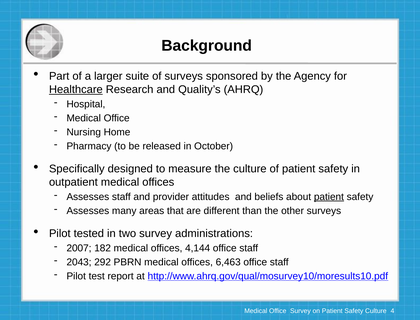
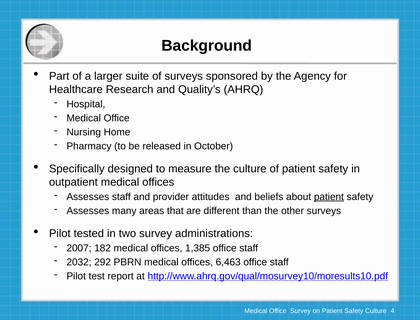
Healthcare underline: present -> none
4,144: 4,144 -> 1,385
2043: 2043 -> 2032
